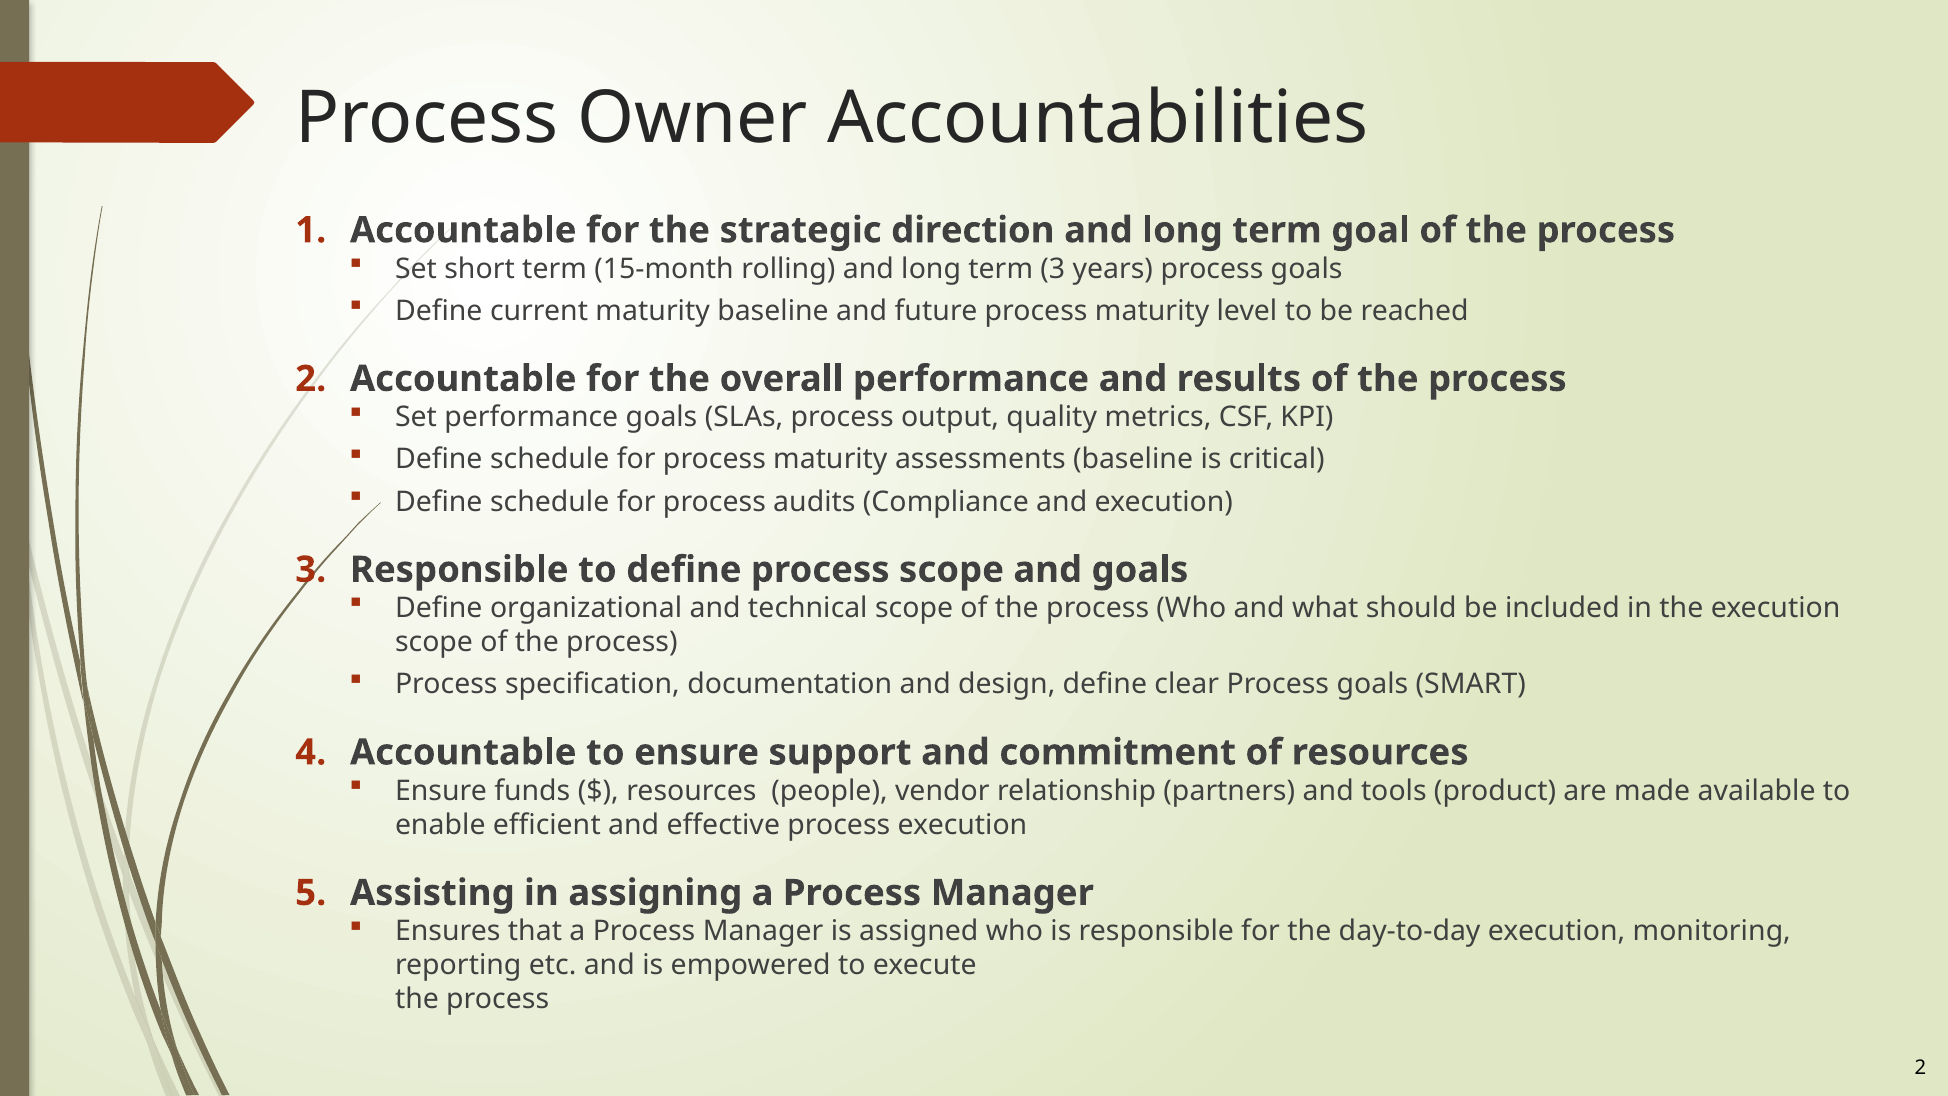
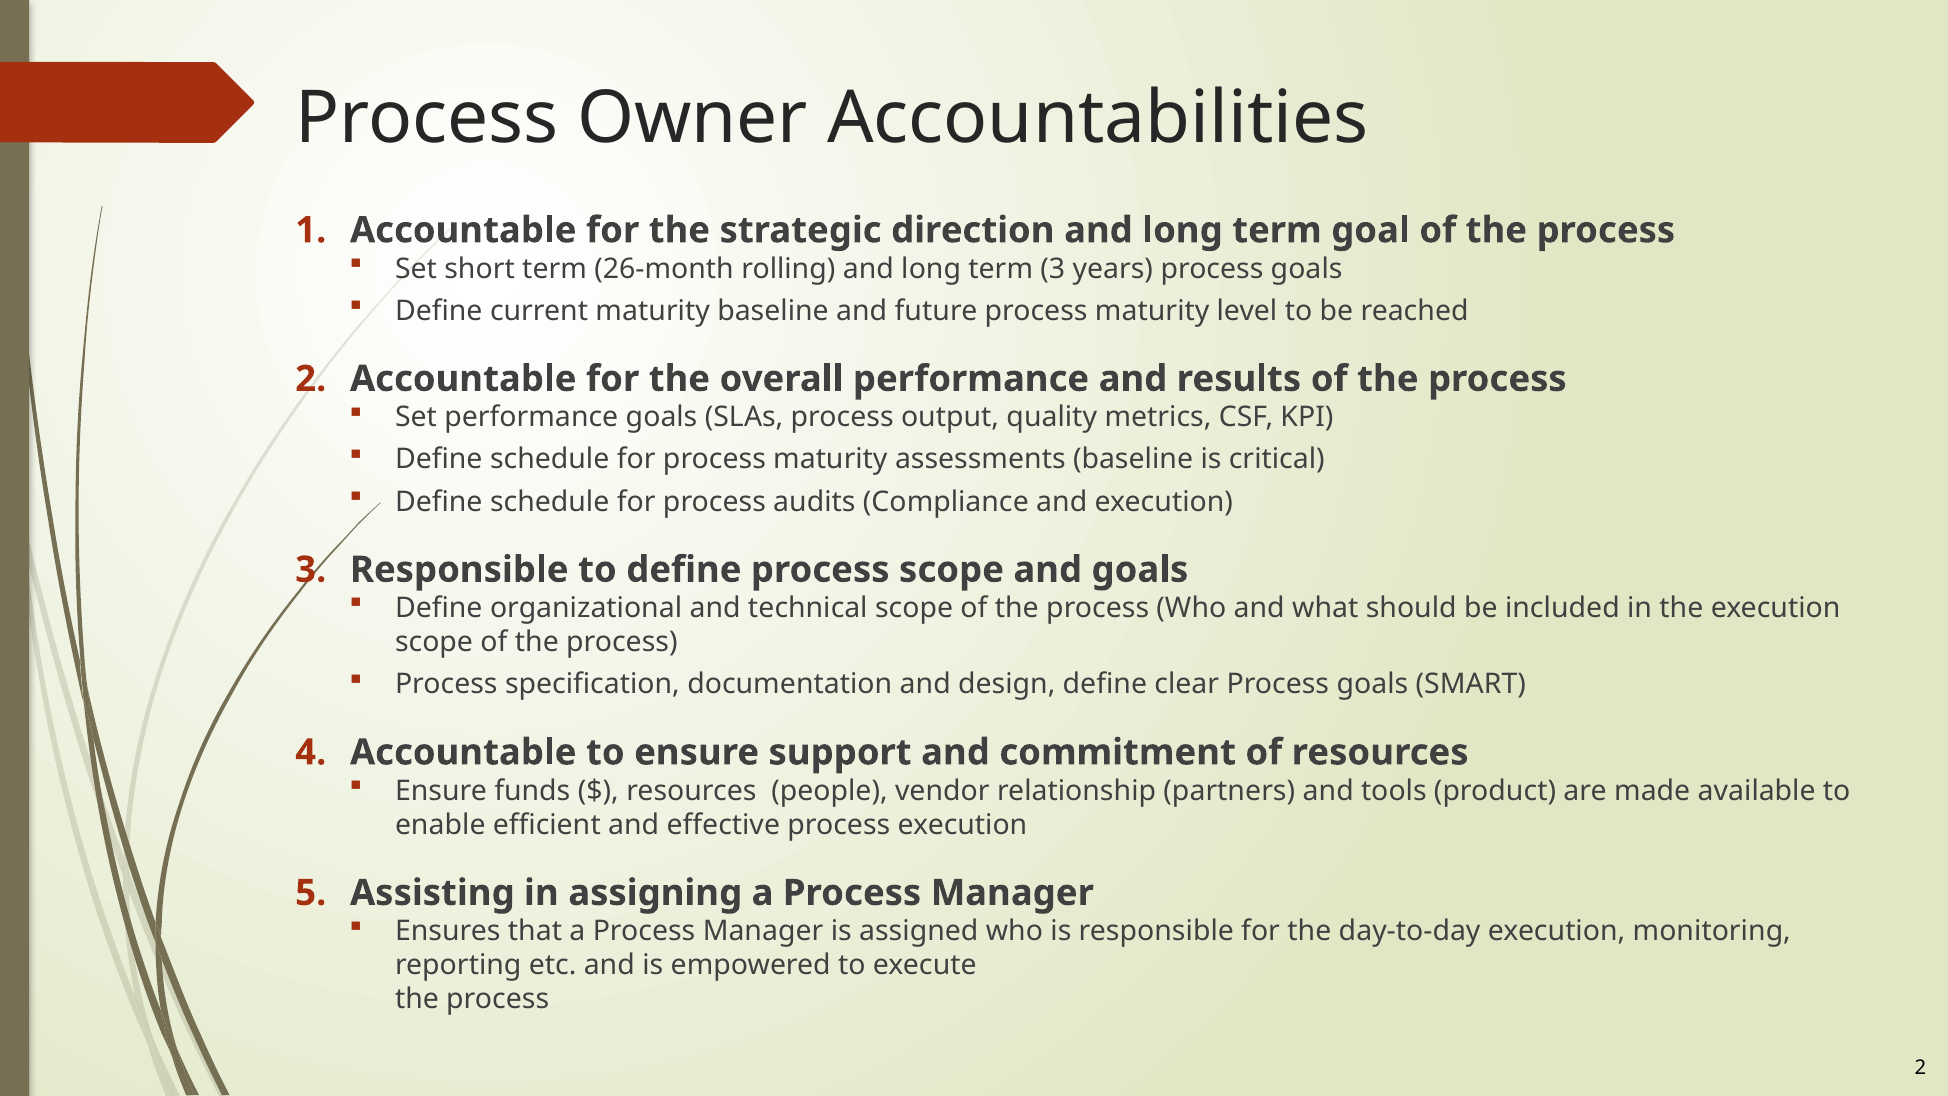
15-month: 15-month -> 26-month
